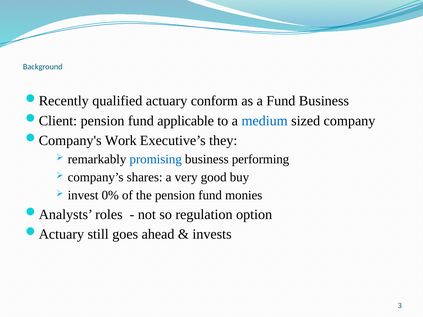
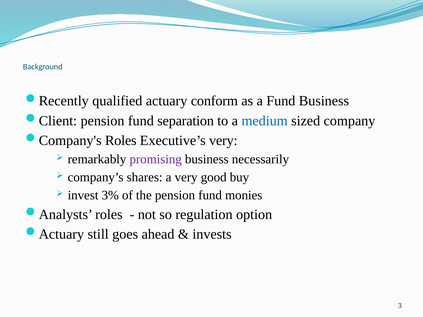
applicable: applicable -> separation
Work at (121, 141): Work -> Roles
Executive’s they: they -> very
promising colour: blue -> purple
performing: performing -> necessarily
0%: 0% -> 3%
